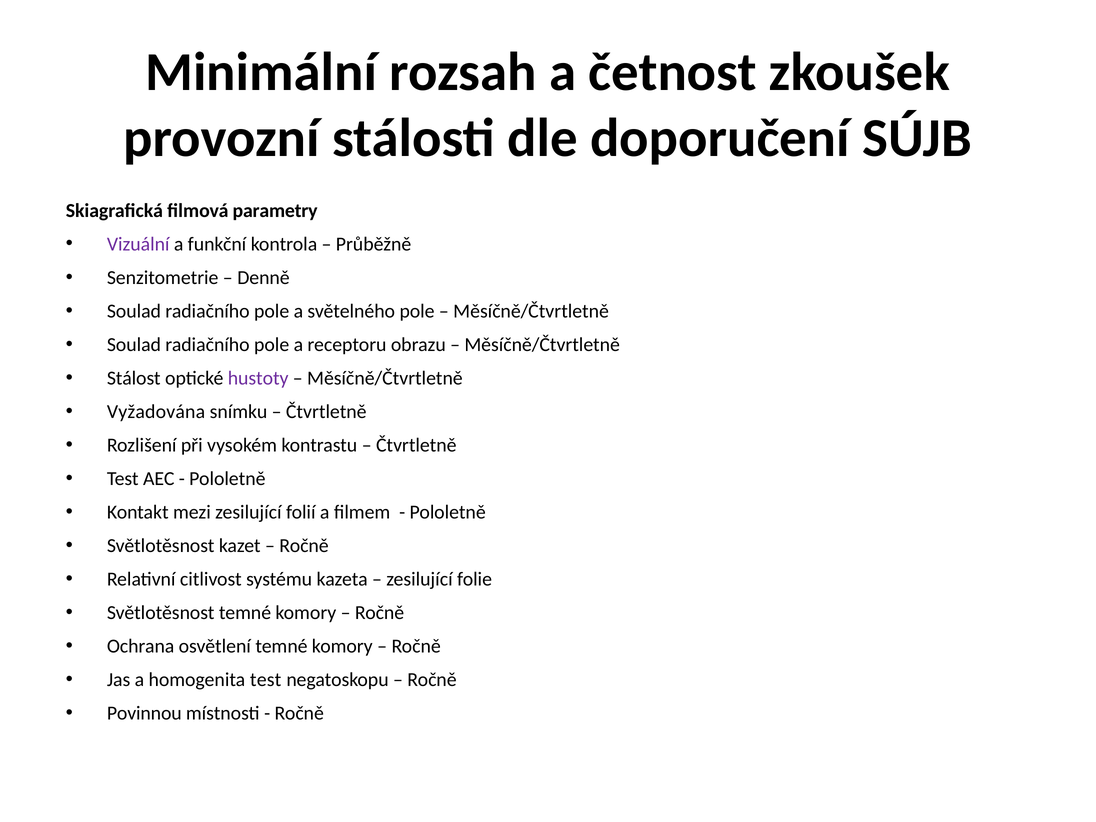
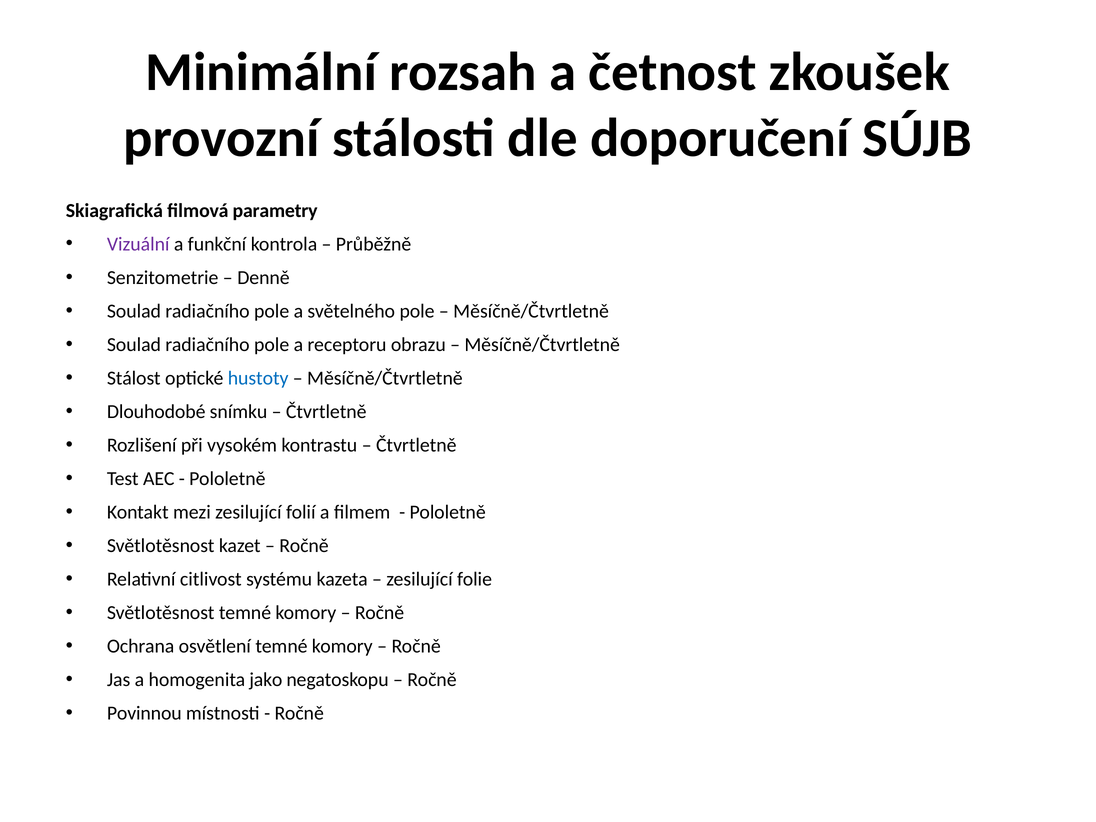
hustoty colour: purple -> blue
Vyžadována: Vyžadována -> Dlouhodobé
homogenita test: test -> jako
